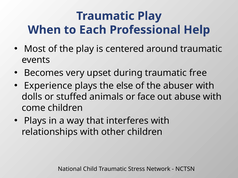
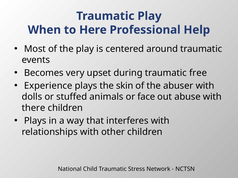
Each: Each -> Here
else: else -> skin
come: come -> there
